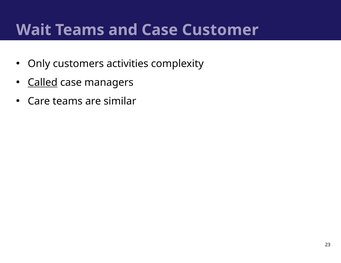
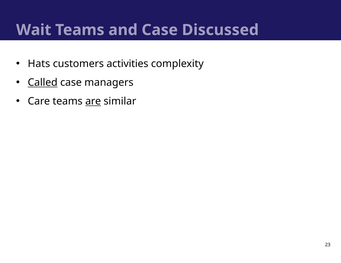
Customer: Customer -> Discussed
Only: Only -> Hats
are underline: none -> present
